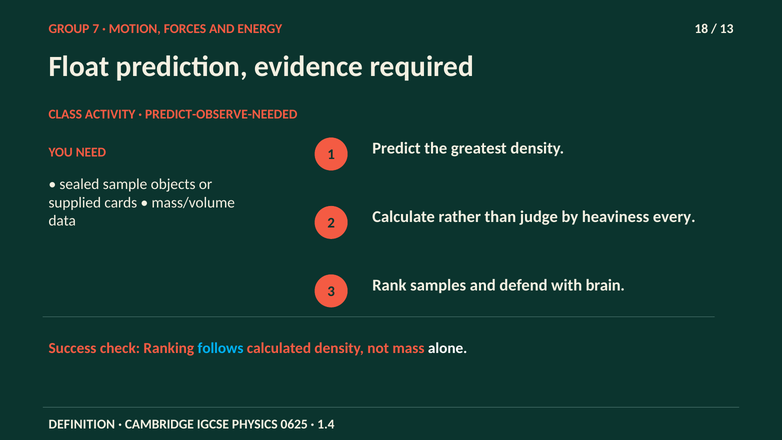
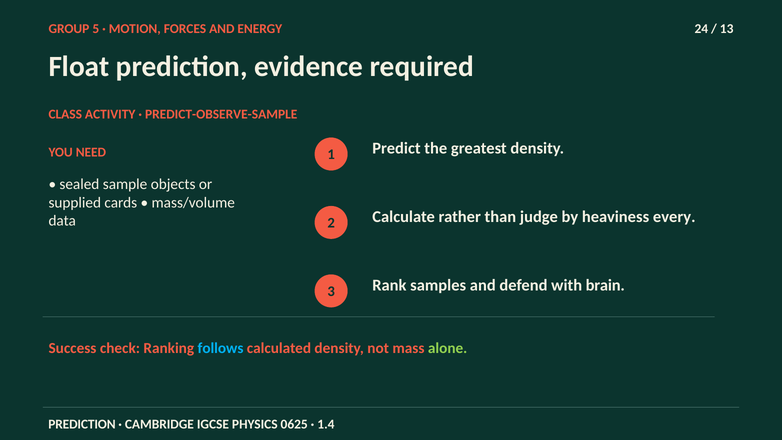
7: 7 -> 5
18: 18 -> 24
PREDICT-OBSERVE-NEEDED: PREDICT-OBSERVE-NEEDED -> PREDICT-OBSERVE-SAMPLE
alone colour: white -> light green
DEFINITION at (82, 424): DEFINITION -> PREDICTION
